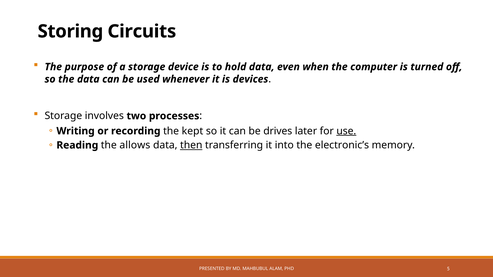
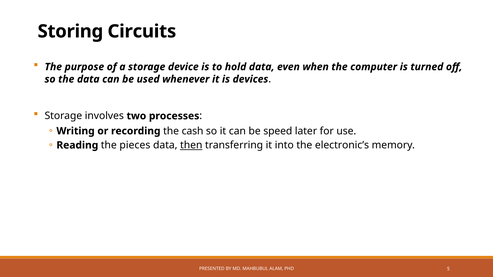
kept: kept -> cash
drives: drives -> speed
use underline: present -> none
allows: allows -> pieces
